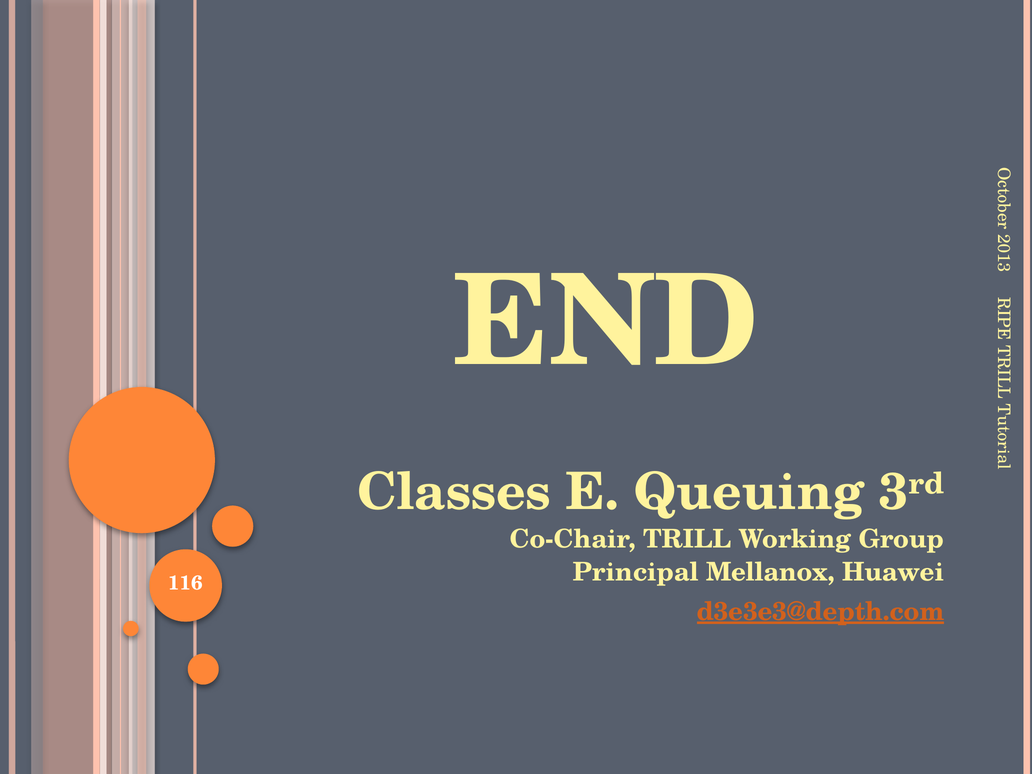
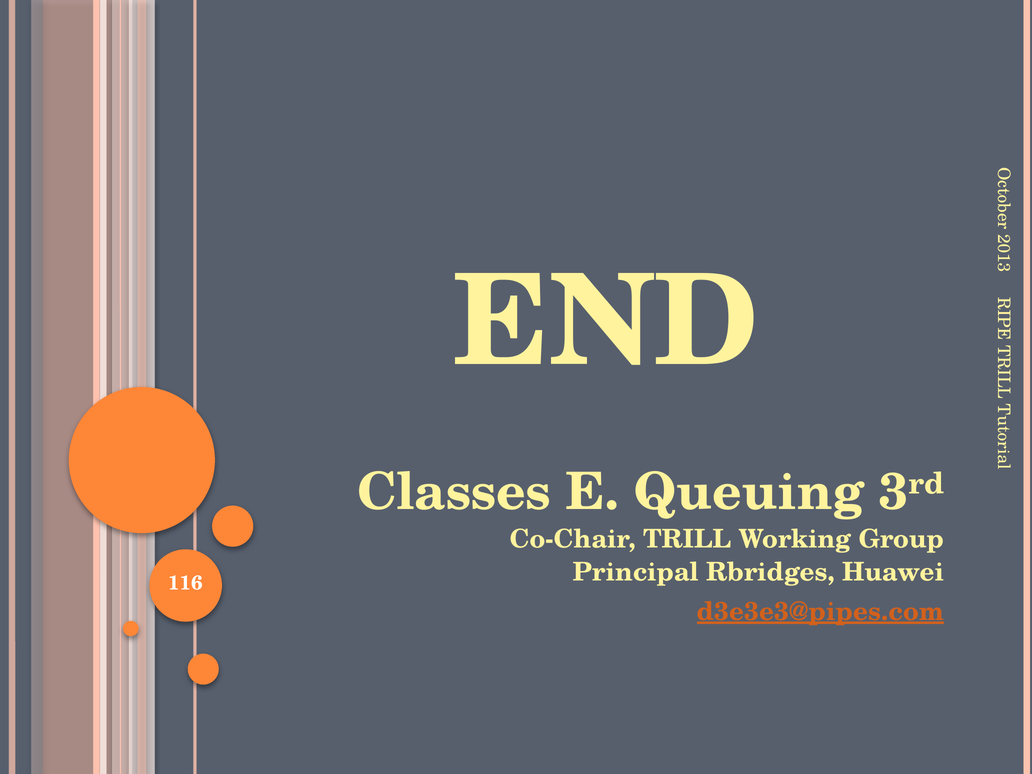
Mellanox: Mellanox -> Rbridges
d3e3e3@depth.com: d3e3e3@depth.com -> d3e3e3@pipes.com
